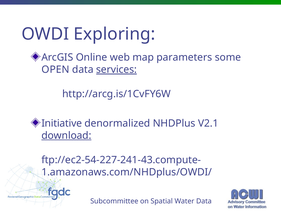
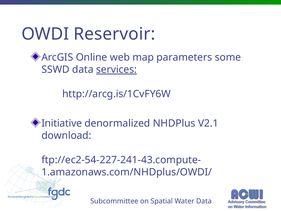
Exploring: Exploring -> Reservoir
OPEN: OPEN -> SSWD
download underline: present -> none
